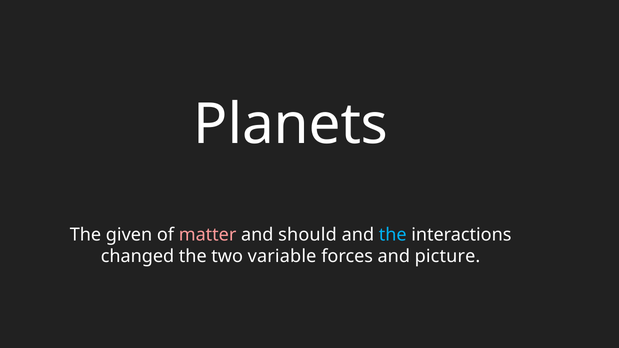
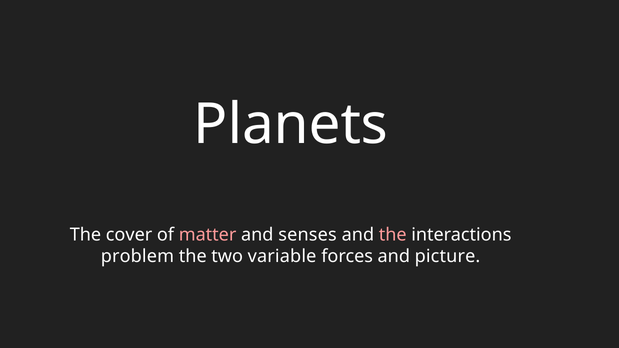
given: given -> cover
should: should -> senses
the at (393, 235) colour: light blue -> pink
changed: changed -> problem
